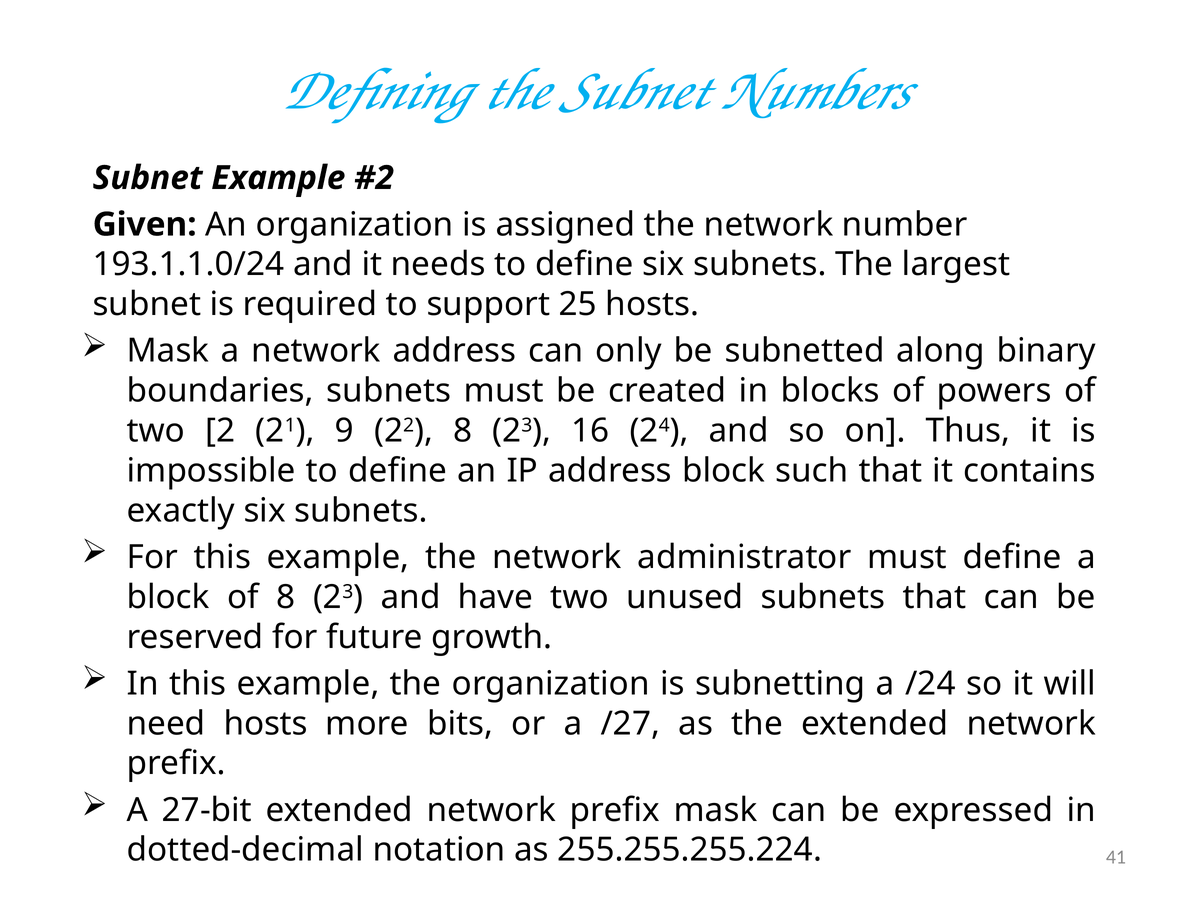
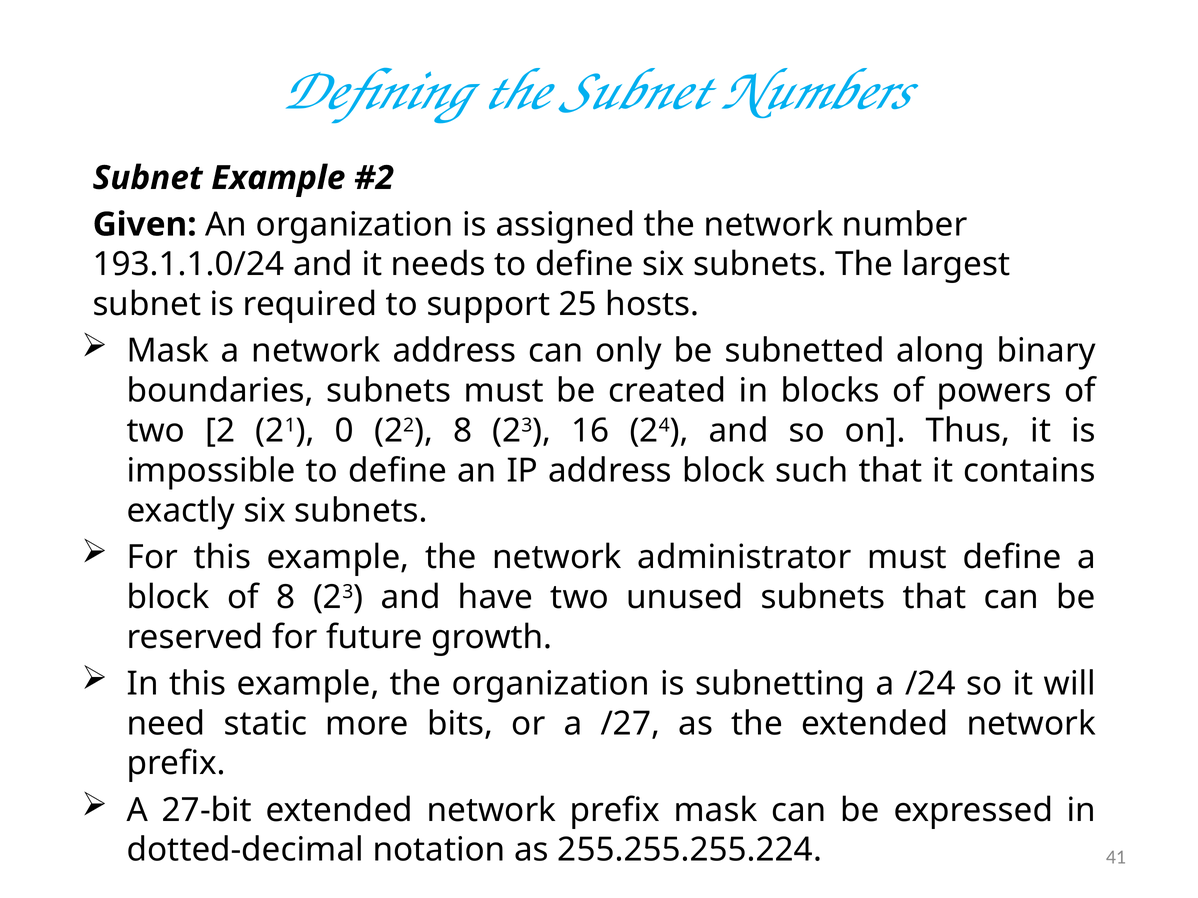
9: 9 -> 0
need hosts: hosts -> static
